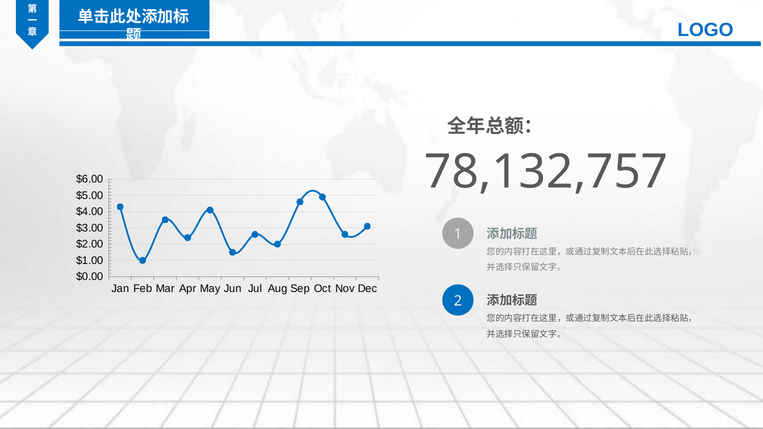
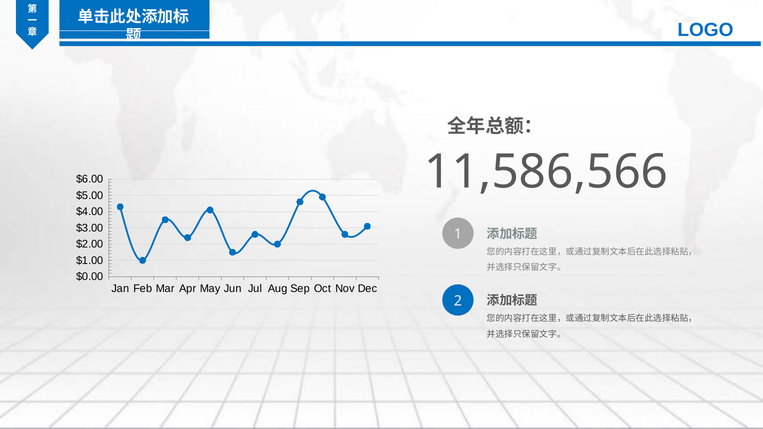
78,132,757: 78,132,757 -> 11,586,566
